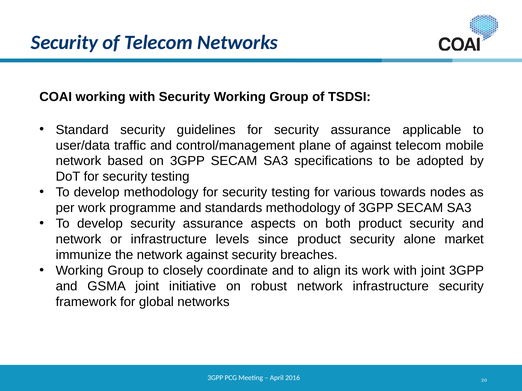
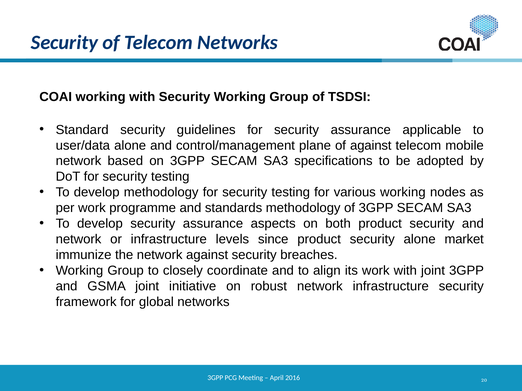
user/data traffic: traffic -> alone
various towards: towards -> working
